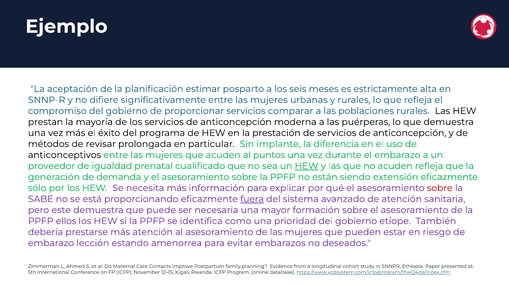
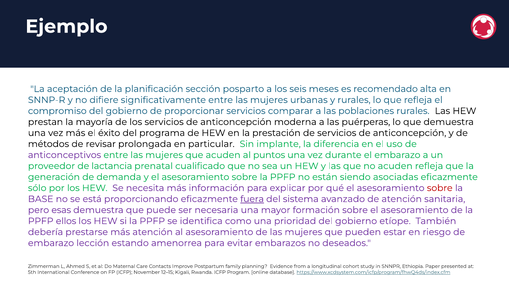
estimar: estimar -> sección
estrictamente: estrictamente -> recomendado
anticonceptivos colour: black -> purple
igualdad: igualdad -> lactancia
HEW at (307, 166) underline: present -> none
extensión: extensión -> asociadas
SABE: SABE -> BASE
este: este -> esas
